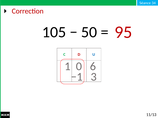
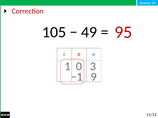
50: 50 -> 49
6: 6 -> 3
3: 3 -> 9
